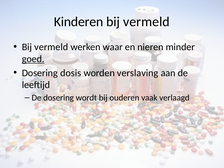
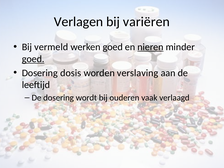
Kinderen: Kinderen -> Verlagen
vermeld at (146, 22): vermeld -> variëren
werken waar: waar -> goed
nieren underline: none -> present
